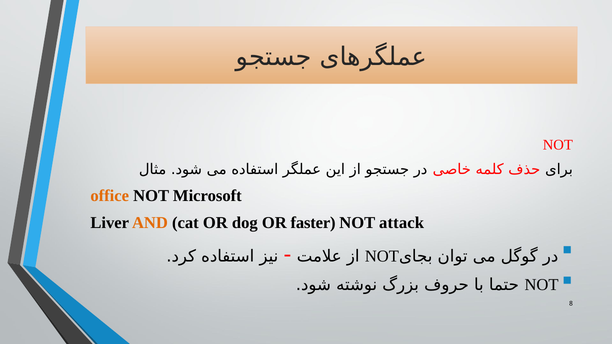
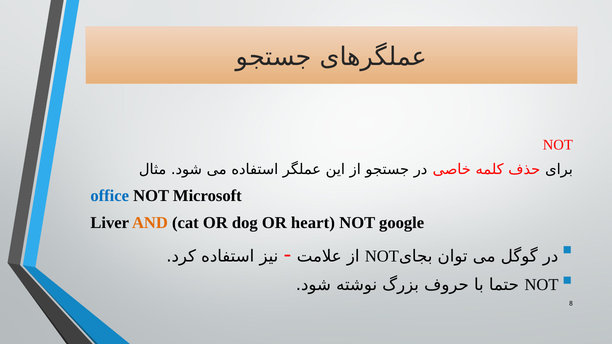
office colour: orange -> blue
faster: faster -> heart
attack: attack -> google
